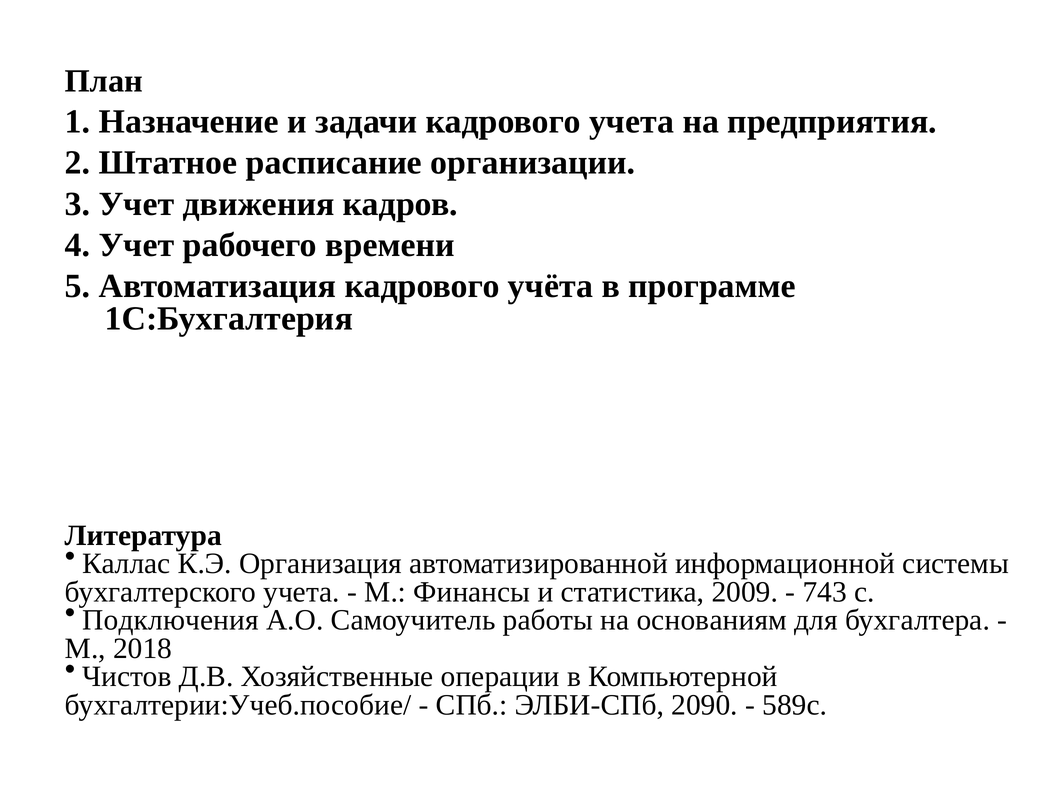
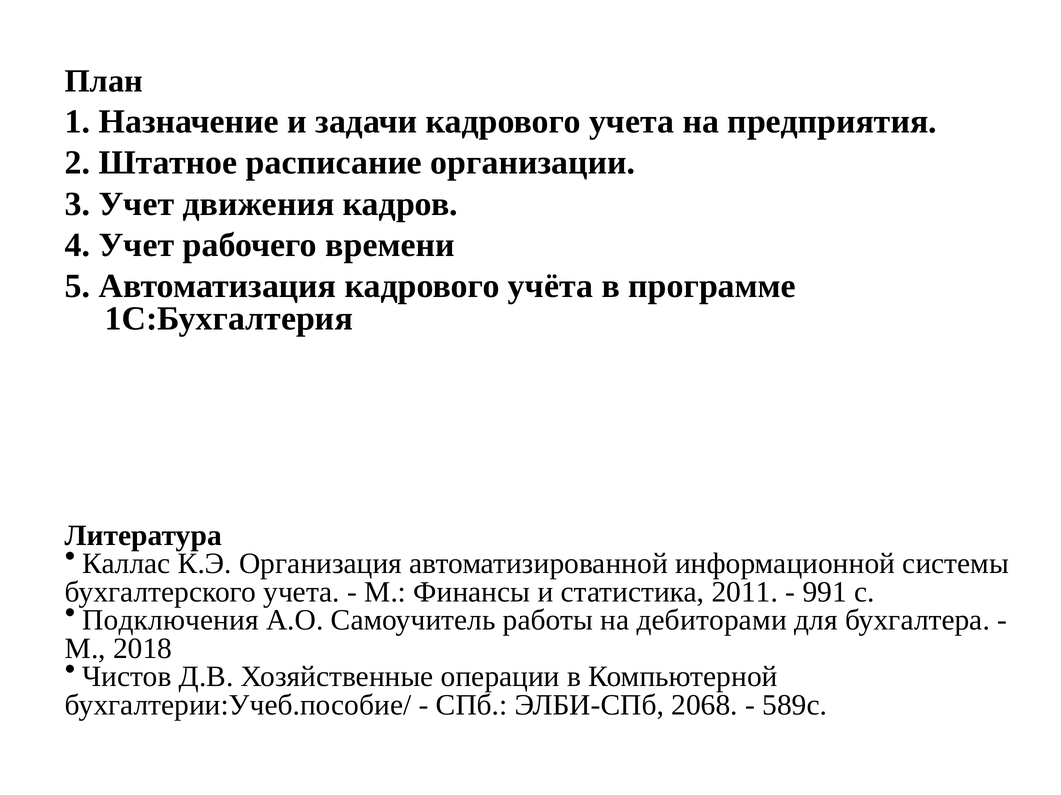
2009: 2009 -> 2011
743: 743 -> 991
основаниям: основаниям -> дебиторами
2090: 2090 -> 2068
